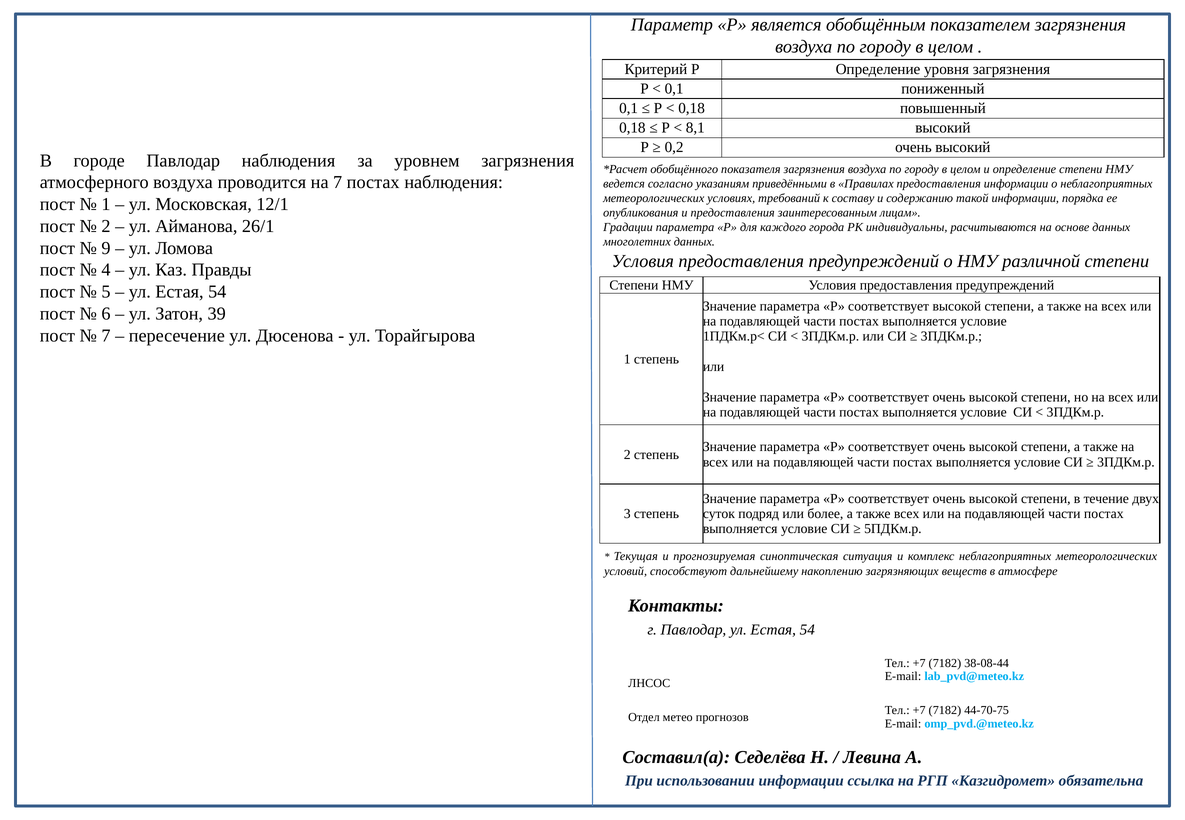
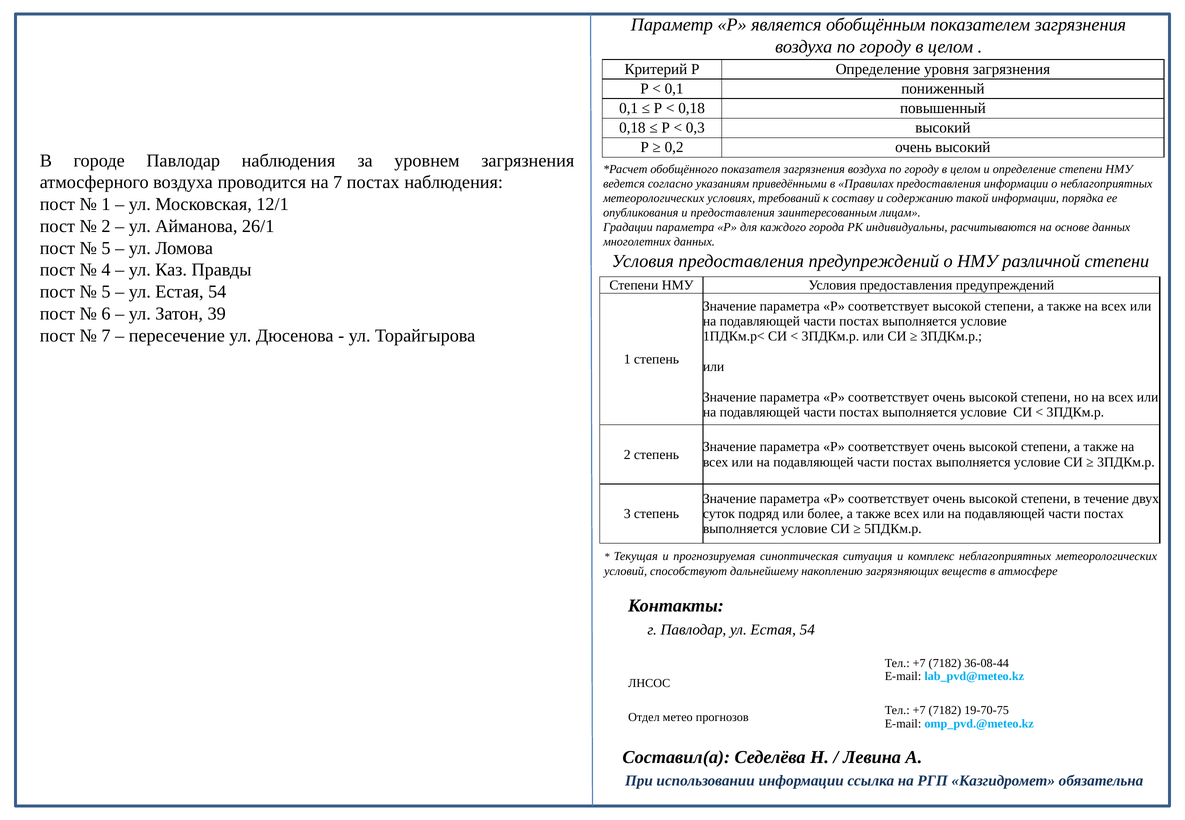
8,1: 8,1 -> 0,3
9 at (106, 248): 9 -> 5
38-08-44: 38-08-44 -> 36-08-44
44-70-75: 44-70-75 -> 19-70-75
